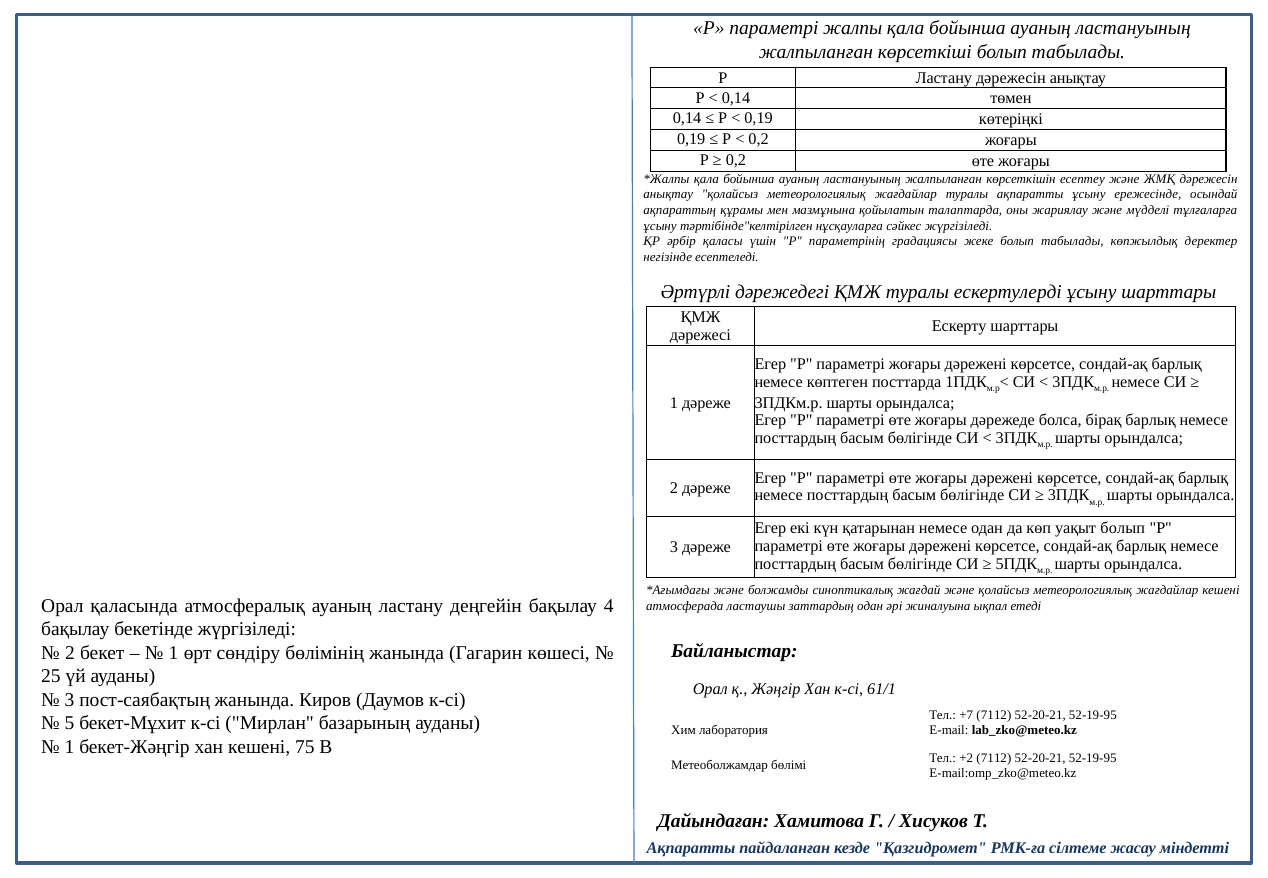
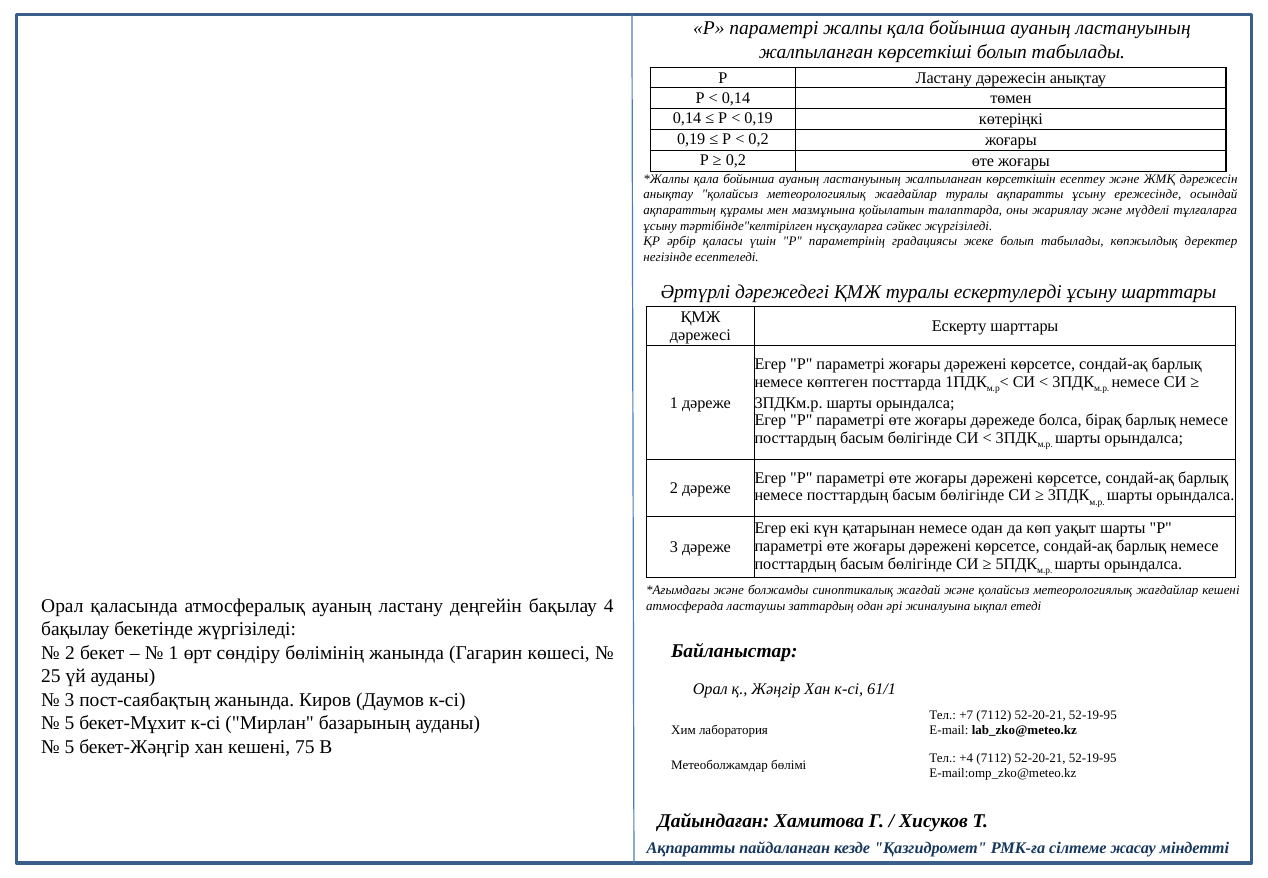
уақыт болып: болып -> шарты
1 at (70, 746): 1 -> 5
+2: +2 -> +4
